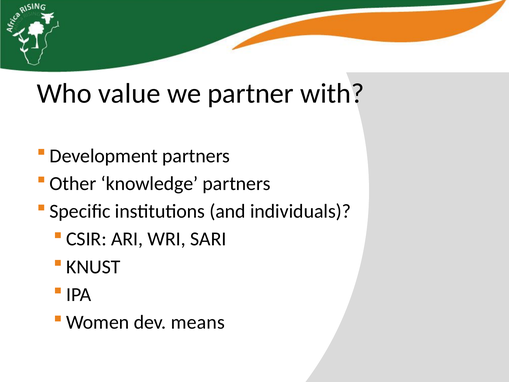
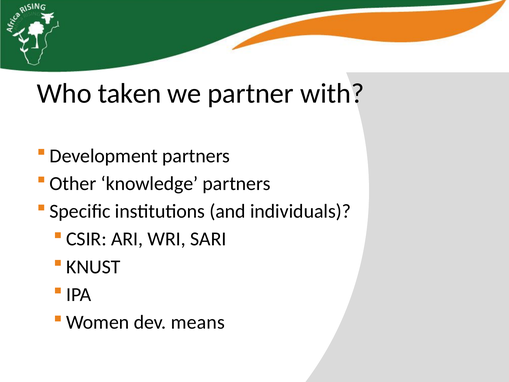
value: value -> taken
